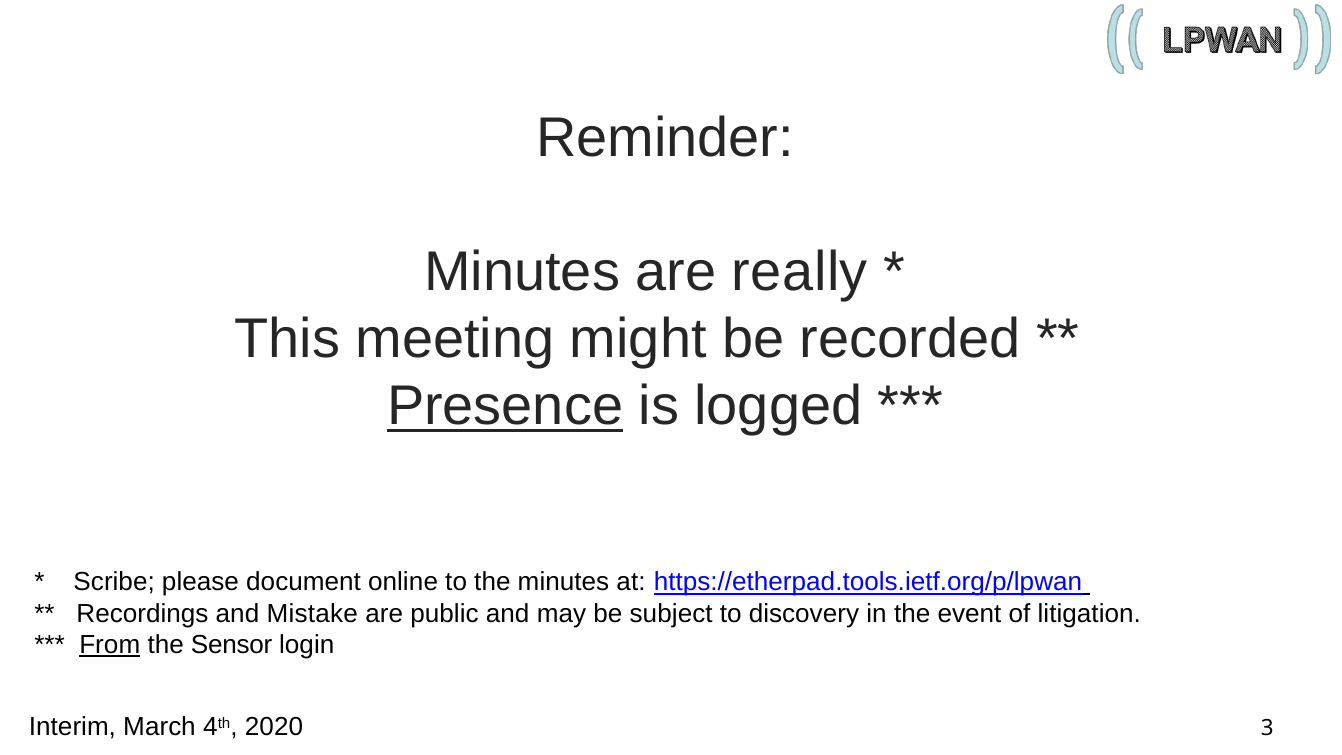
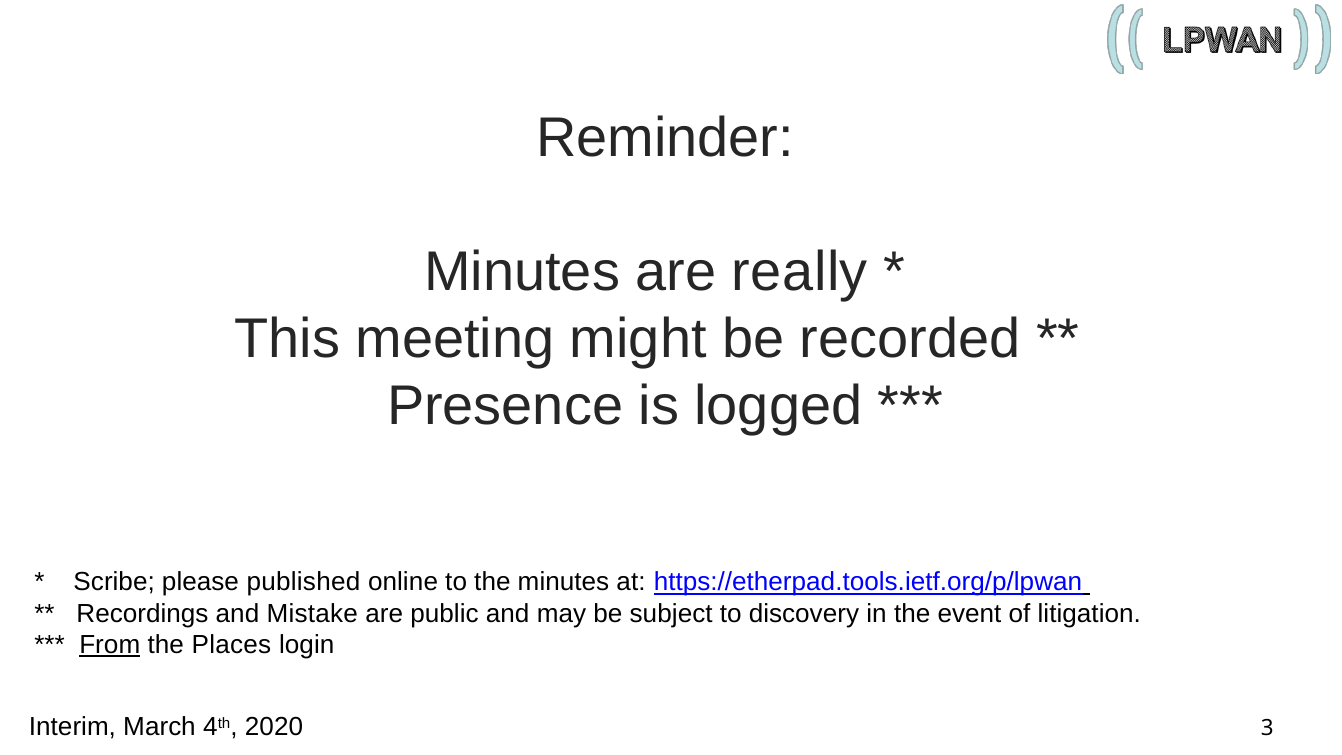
Presence underline: present -> none
document: document -> published
Sensor: Sensor -> Places
